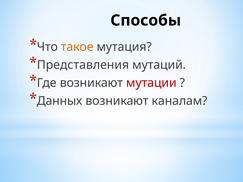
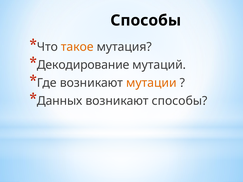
Представления: Представления -> Декодирование
мутации colour: red -> orange
возникают каналам: каналам -> способы
